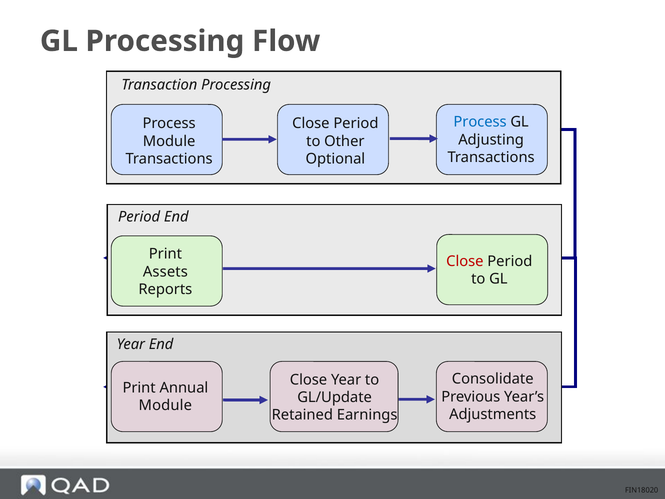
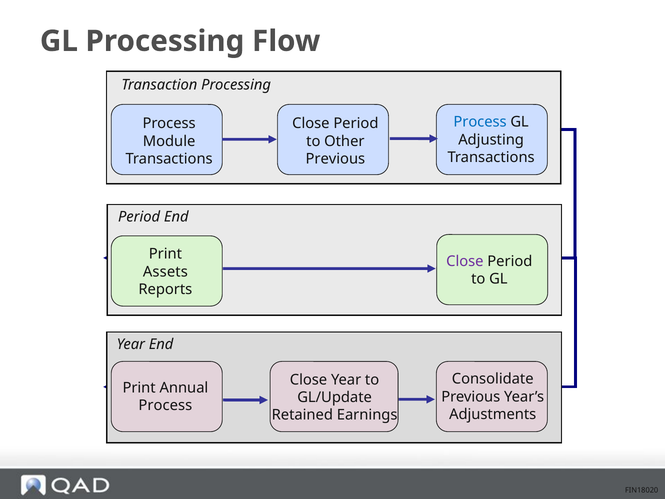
Optional at (335, 159): Optional -> Previous
Close at (465, 261) colour: red -> purple
Module at (165, 405): Module -> Process
